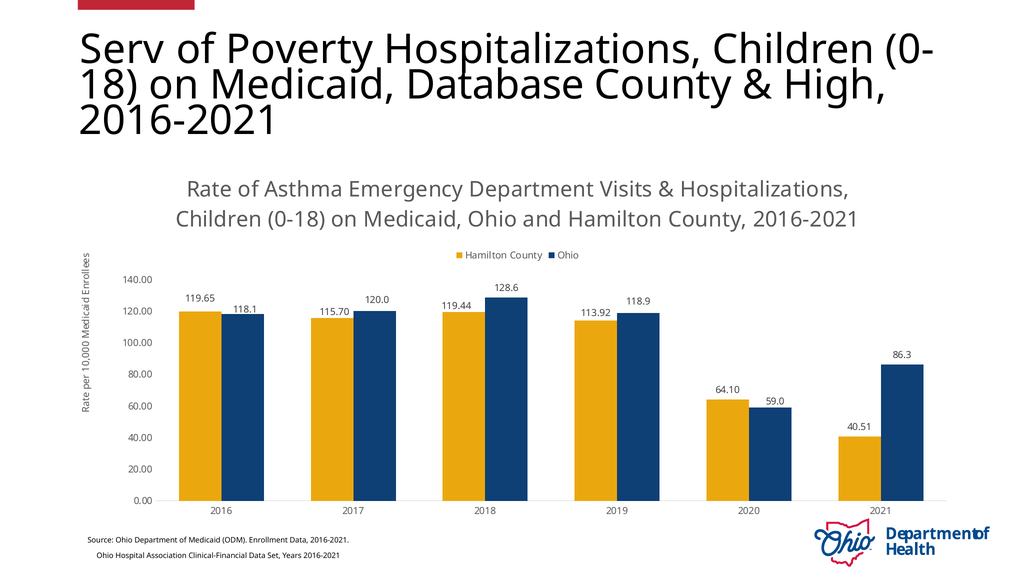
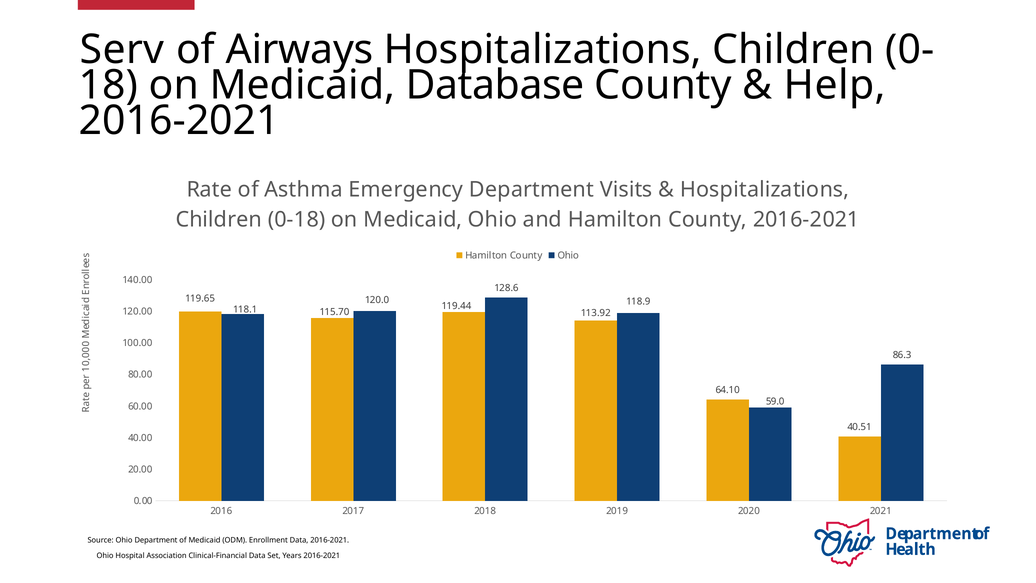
Poverty: Poverty -> Airways
High: High -> Help
